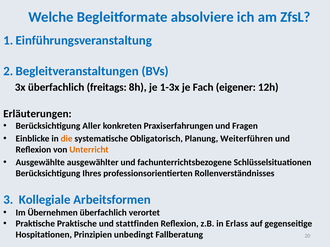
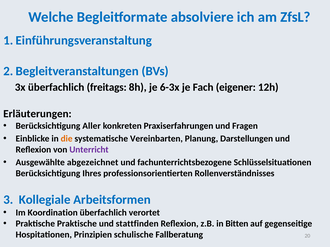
1-3x: 1-3x -> 6-3x
Obligatorisch: Obligatorisch -> Vereinbarten
Weiterführen: Weiterführen -> Darstellungen
Unterricht colour: orange -> purple
ausgewählter: ausgewählter -> abgezeichnet
Übernehmen: Übernehmen -> Koordination
Erlass: Erlass -> Bitten
unbedingt: unbedingt -> schulische
